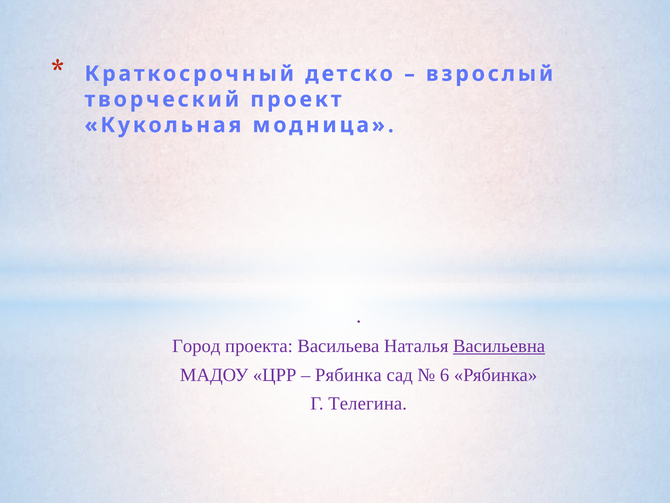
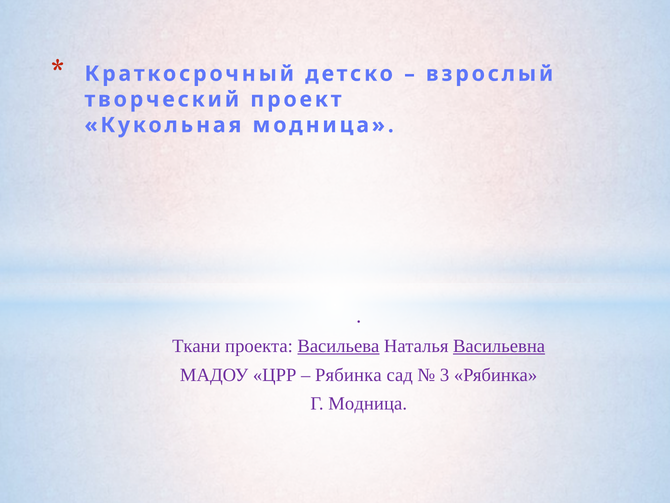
Город: Город -> Ткани
Васильева underline: none -> present
6: 6 -> 3
Г Телегина: Телегина -> Модница
